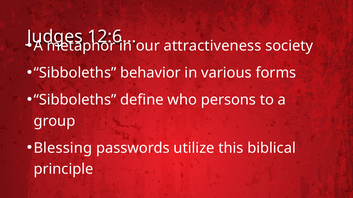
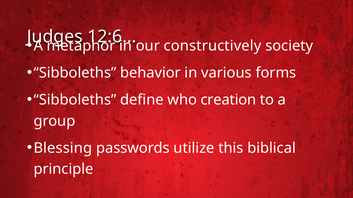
attractiveness: attractiveness -> constructively
persons: persons -> creation
